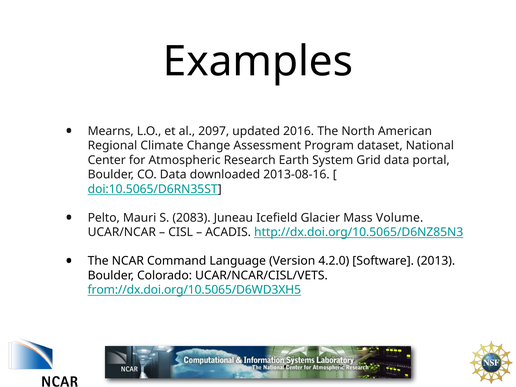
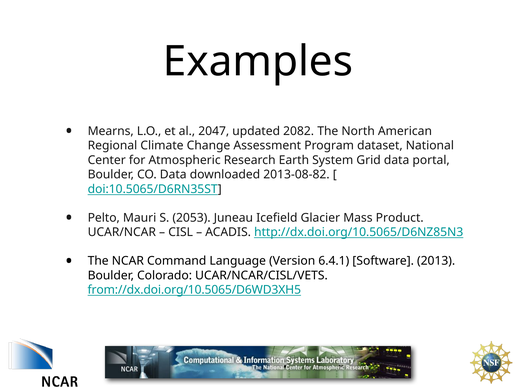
2097: 2097 -> 2047
2016: 2016 -> 2082
2013-08-16: 2013-08-16 -> 2013-08-82
2083: 2083 -> 2053
Volume: Volume -> Product
4.2.0: 4.2.0 -> 6.4.1
